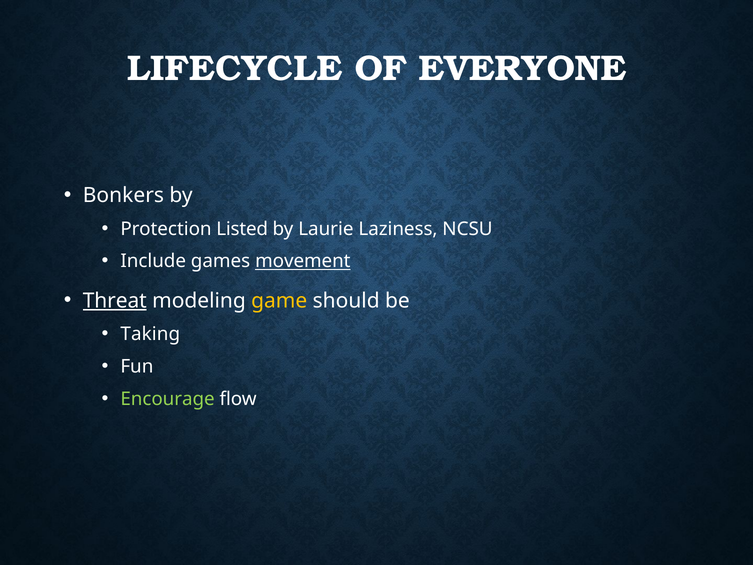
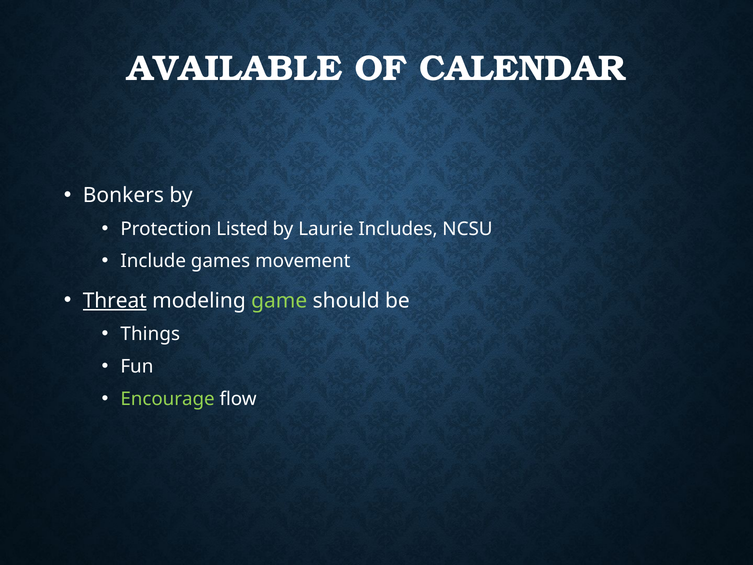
LIFECYCLE: LIFECYCLE -> AVAILABLE
EVERYONE: EVERYONE -> CALENDAR
Laziness: Laziness -> Includes
movement underline: present -> none
game colour: yellow -> light green
Taking: Taking -> Things
